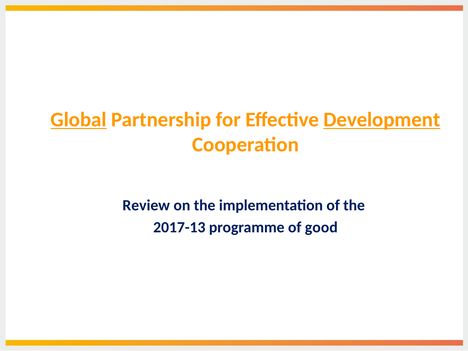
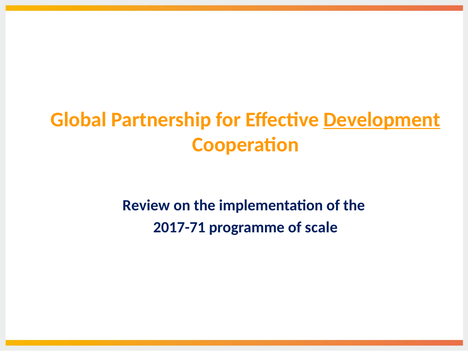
Global underline: present -> none
2017-13: 2017-13 -> 2017-71
good: good -> scale
